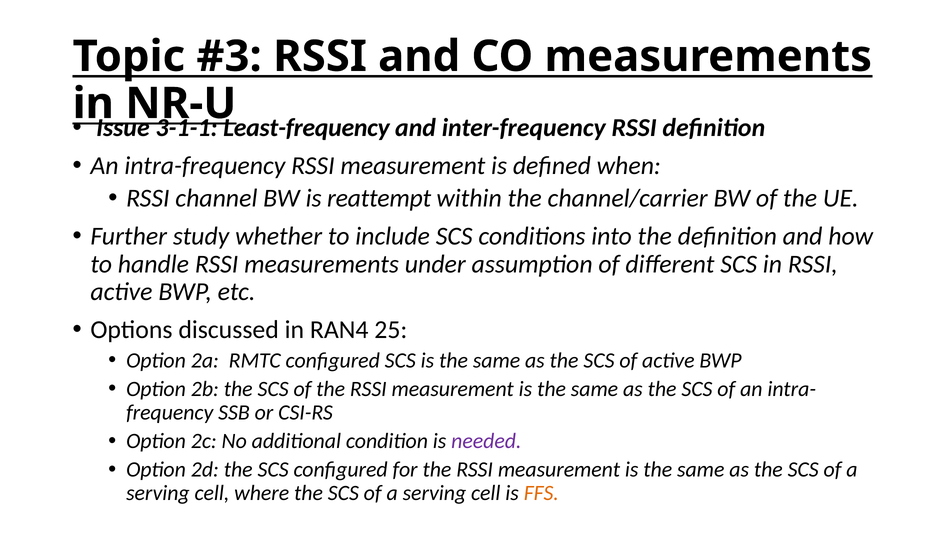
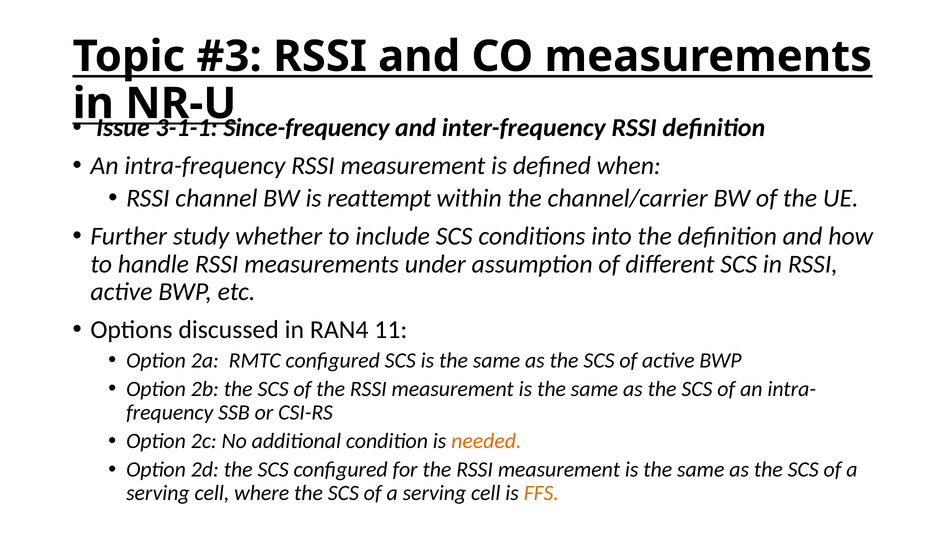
Least-frequency: Least-frequency -> Since-frequency
25: 25 -> 11
needed colour: purple -> orange
